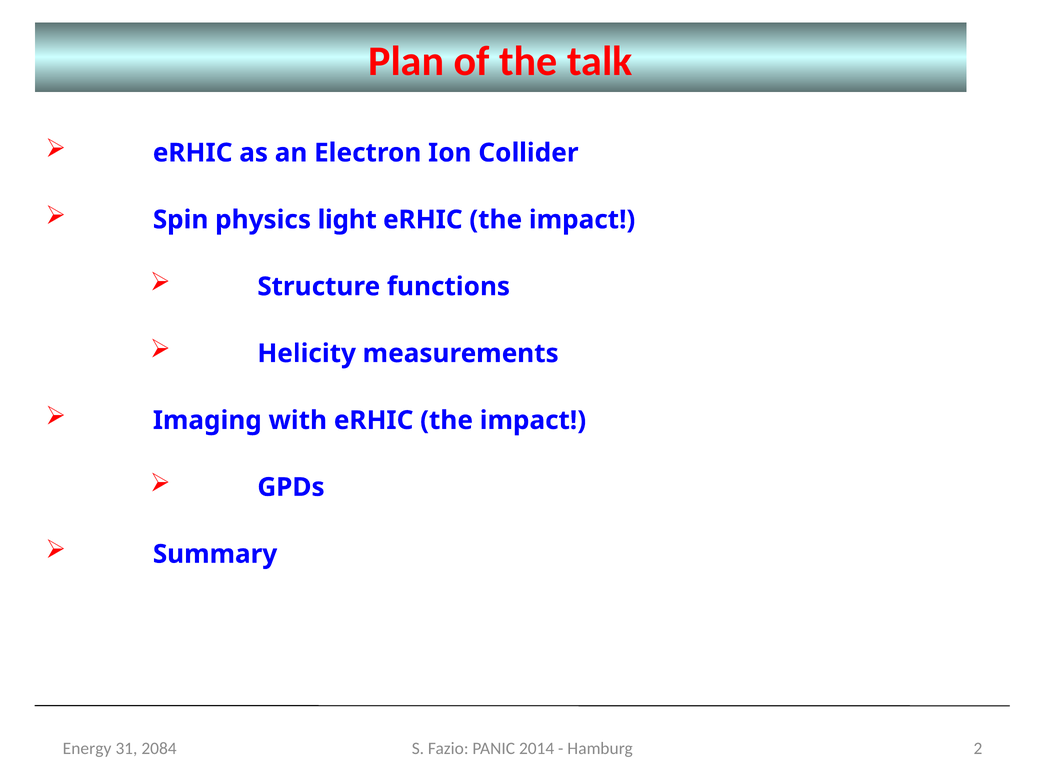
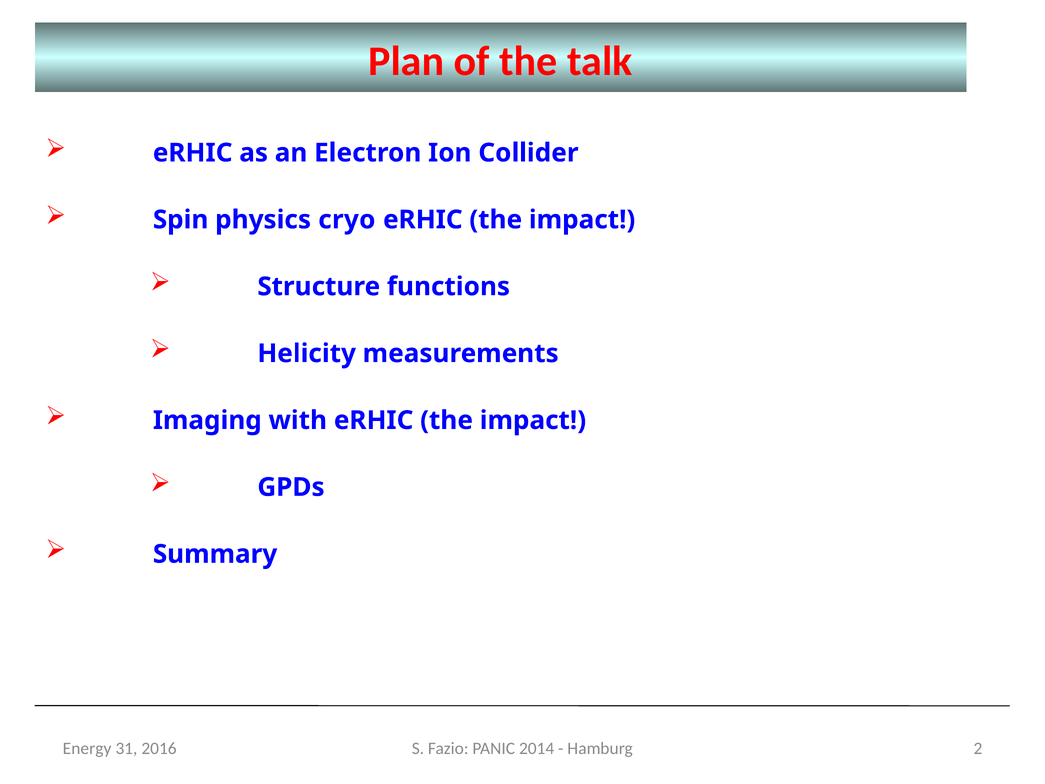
light: light -> cryo
2084: 2084 -> 2016
